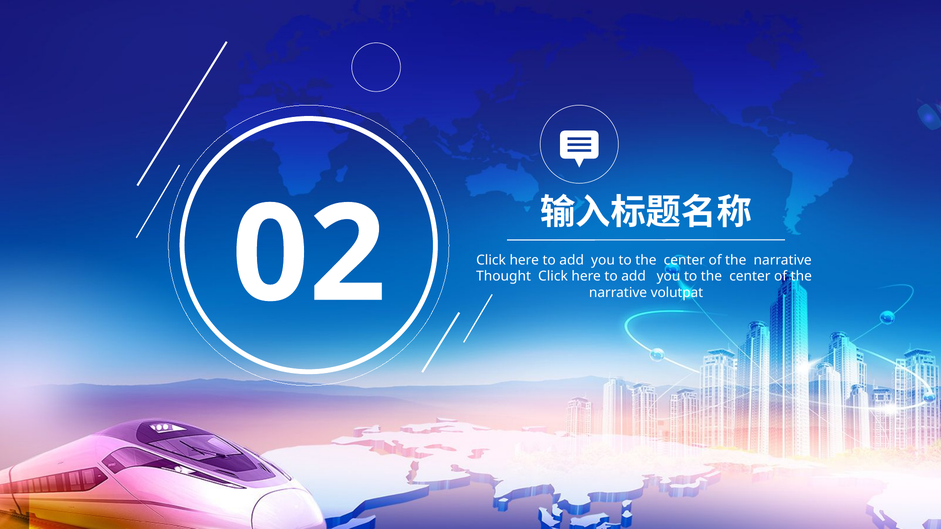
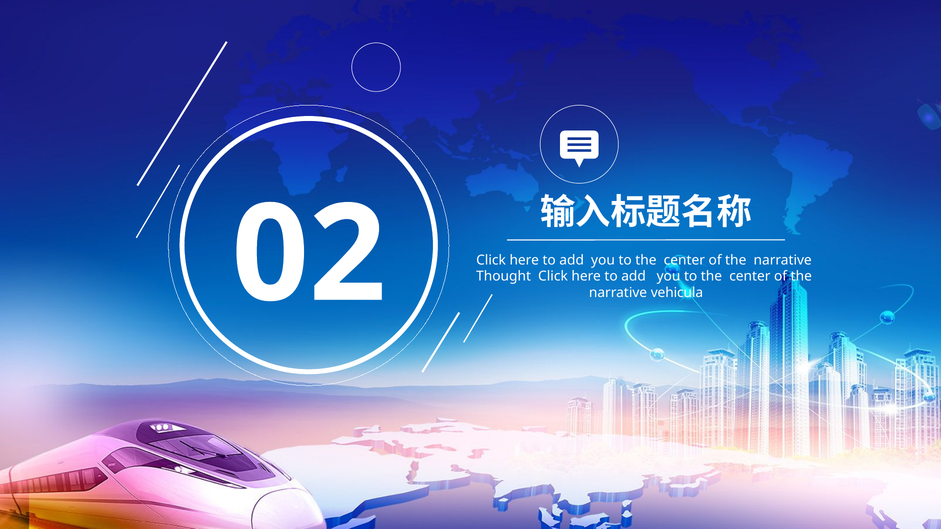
volutpat: volutpat -> vehicula
